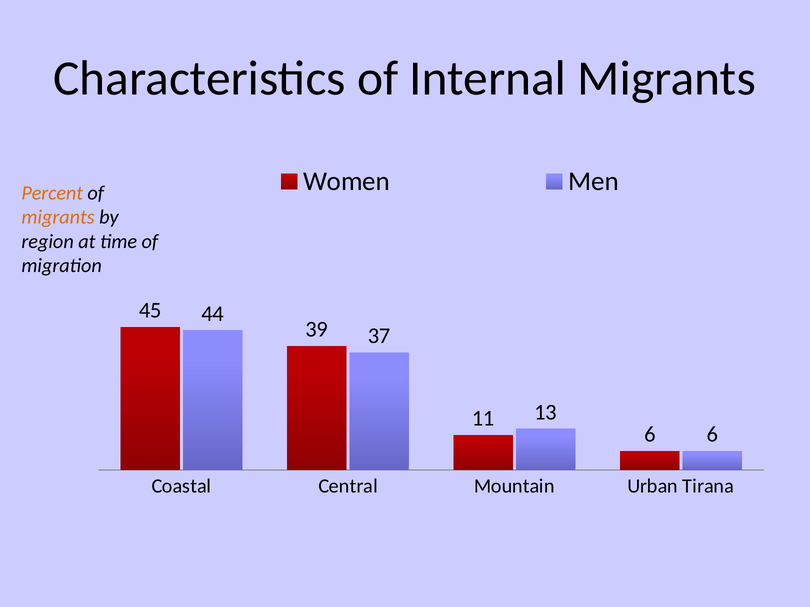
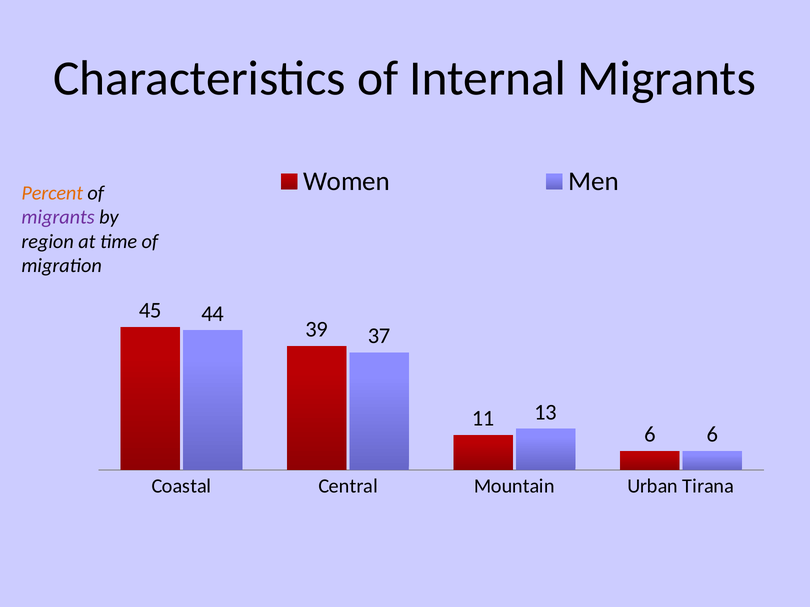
migrants at (58, 217) colour: orange -> purple
